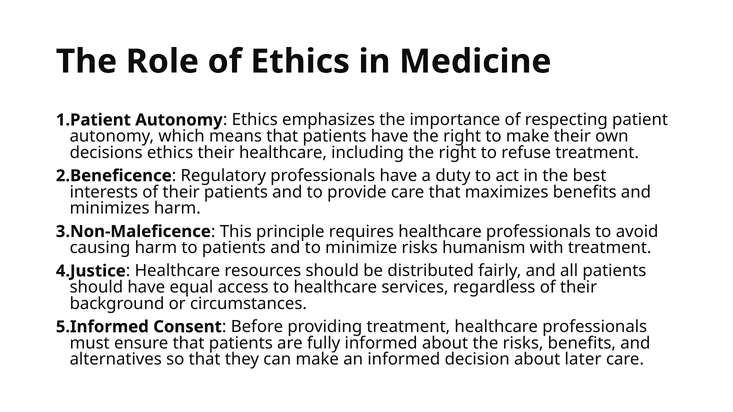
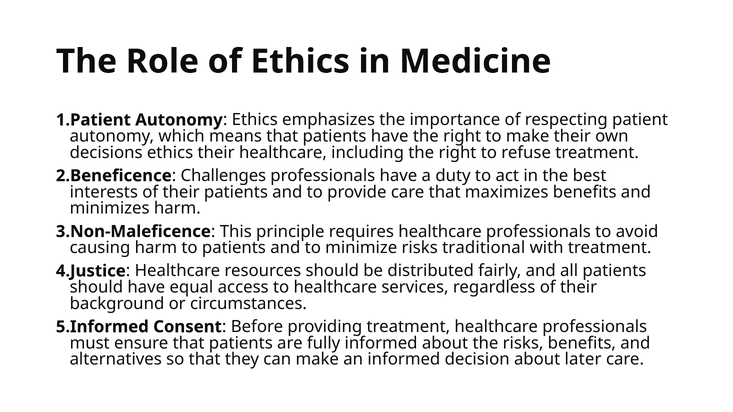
Regulatory: Regulatory -> Challenges
humanism: humanism -> traditional
